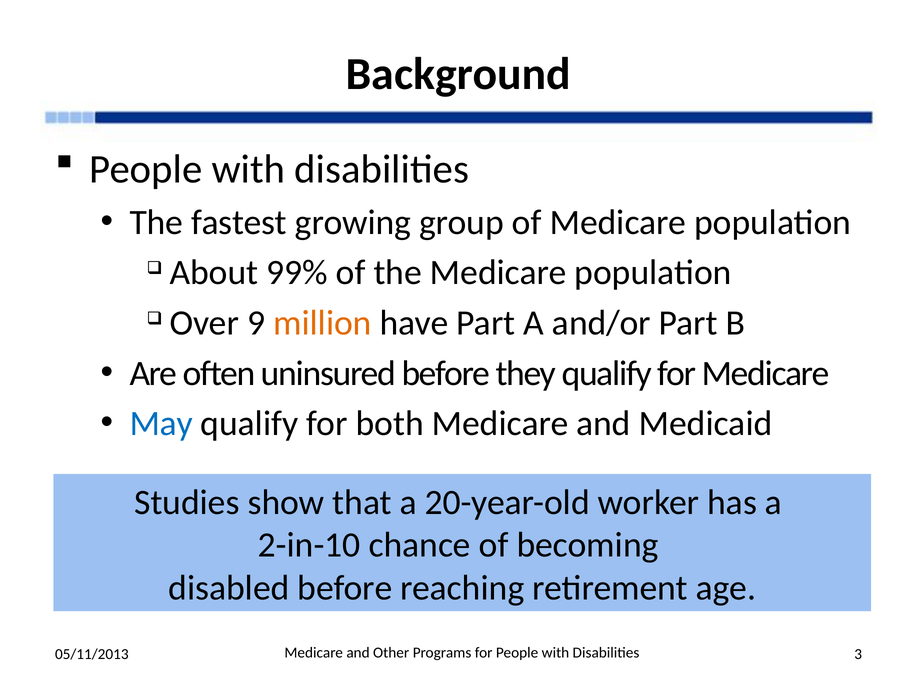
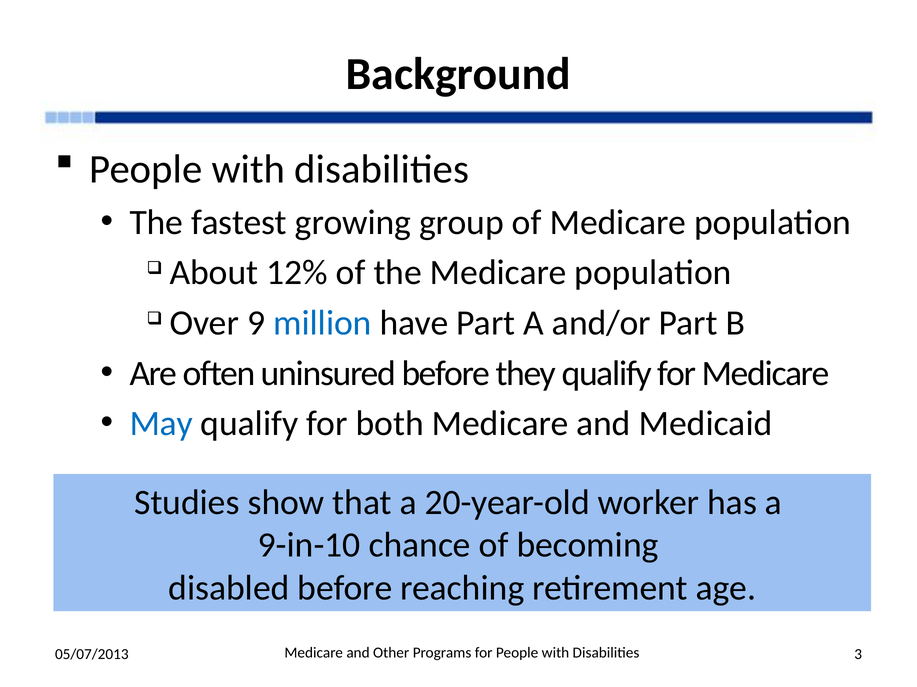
99%: 99% -> 12%
million colour: orange -> blue
2-in-10: 2-in-10 -> 9-in-10
05/11/2013: 05/11/2013 -> 05/07/2013
